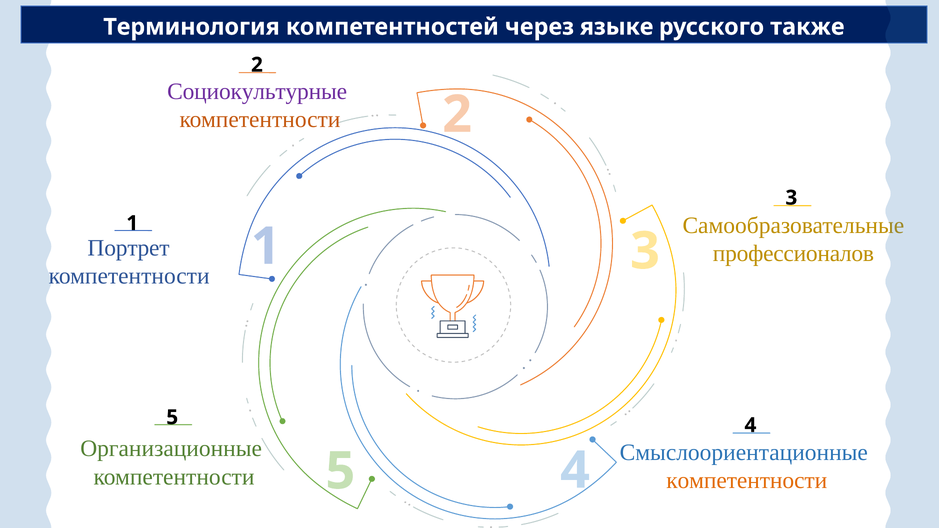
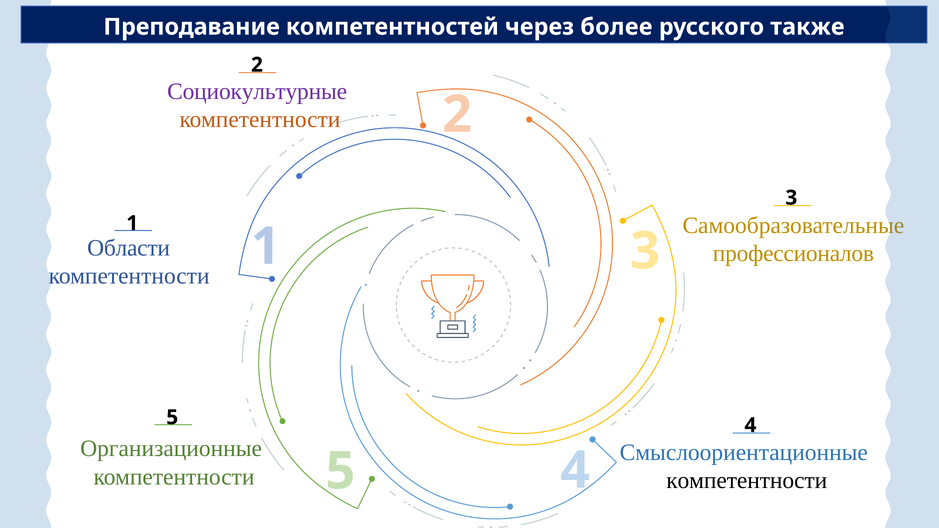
Терминология: Терминология -> Преподавание
языке: языке -> более
Портрет: Портрет -> Области
компетентности at (747, 481) colour: orange -> black
